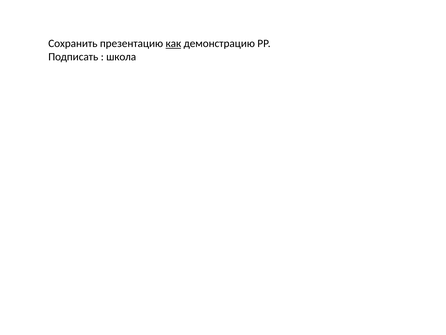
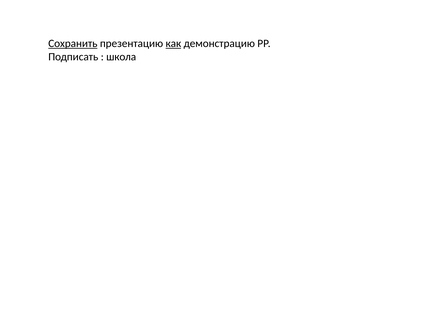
Сохранить underline: none -> present
